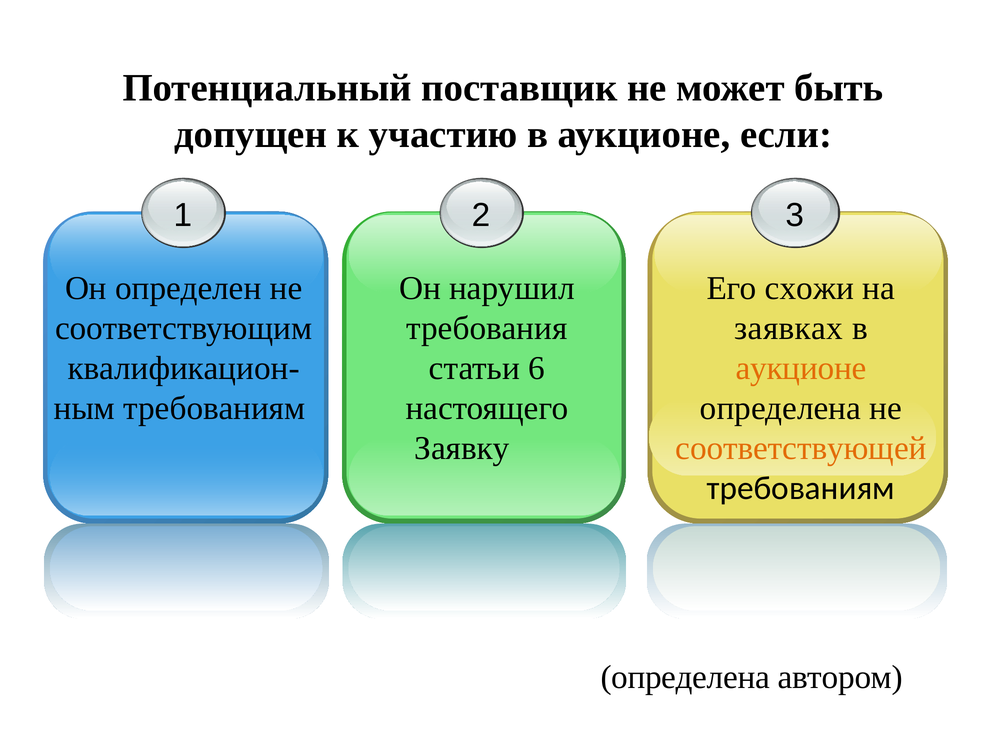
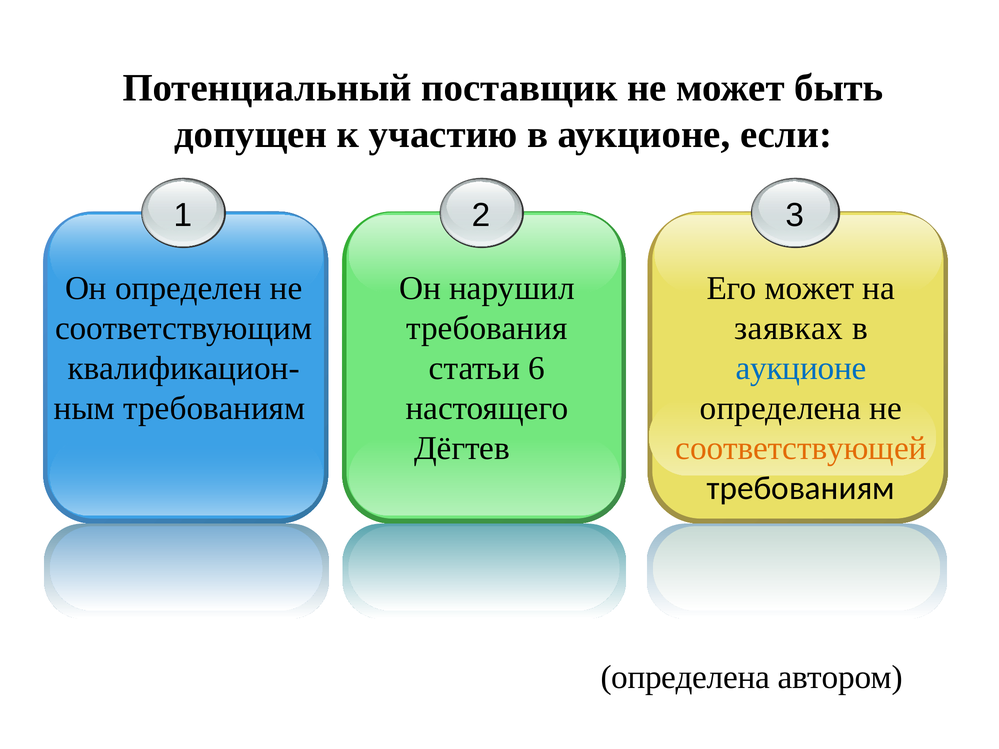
Его схожи: схожи -> может
аукционе at (801, 368) colour: orange -> blue
Заявку: Заявку -> Дёгтев
